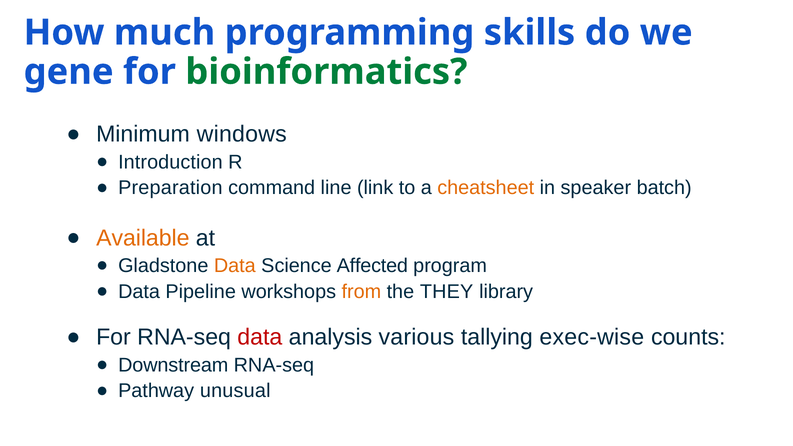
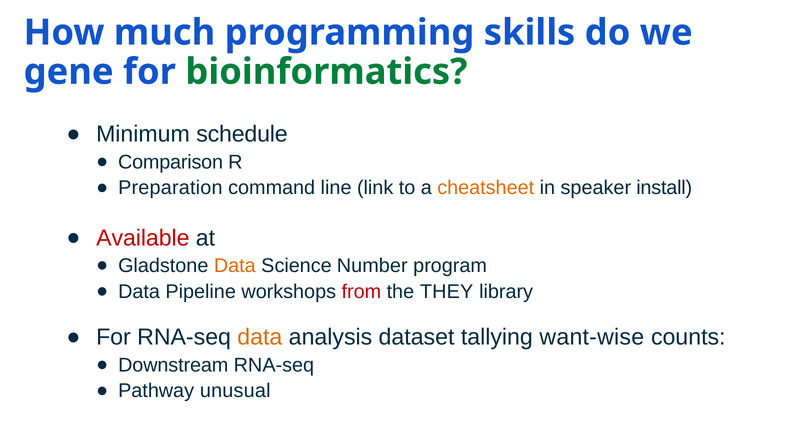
windows: windows -> schedule
Introduction: Introduction -> Comparison
batch: batch -> install
Available colour: orange -> red
Affected: Affected -> Number
from colour: orange -> red
data at (260, 337) colour: red -> orange
various: various -> dataset
exec-wise: exec-wise -> want-wise
